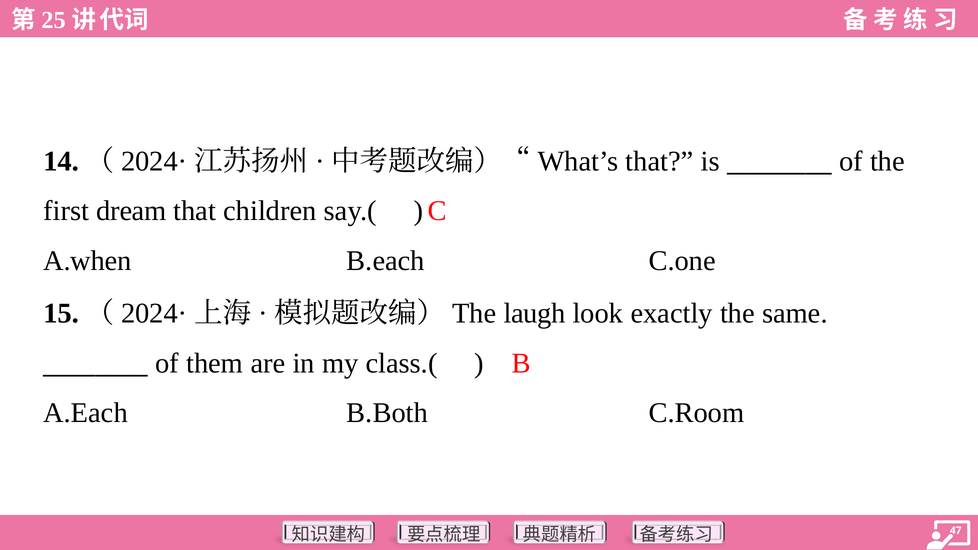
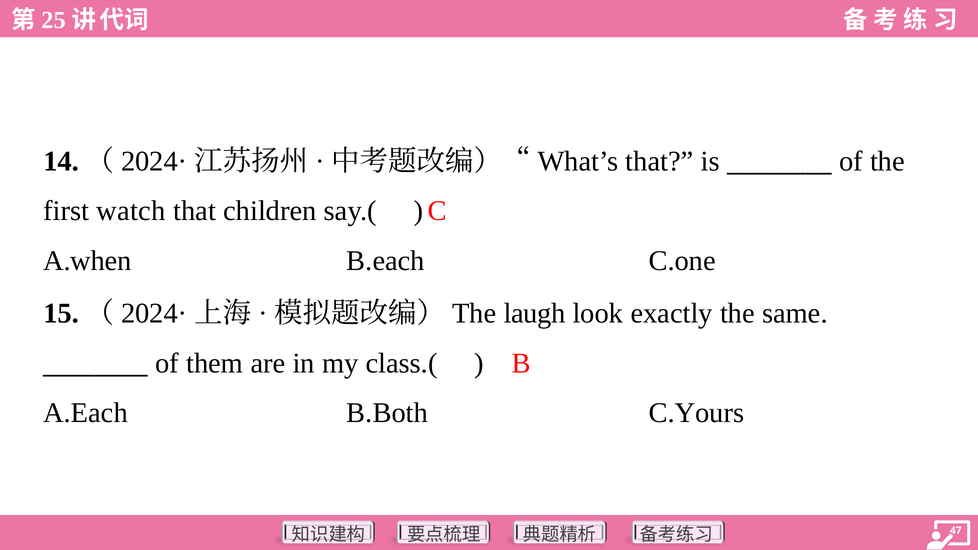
dream: dream -> watch
C.Room: C.Room -> C.Yours
